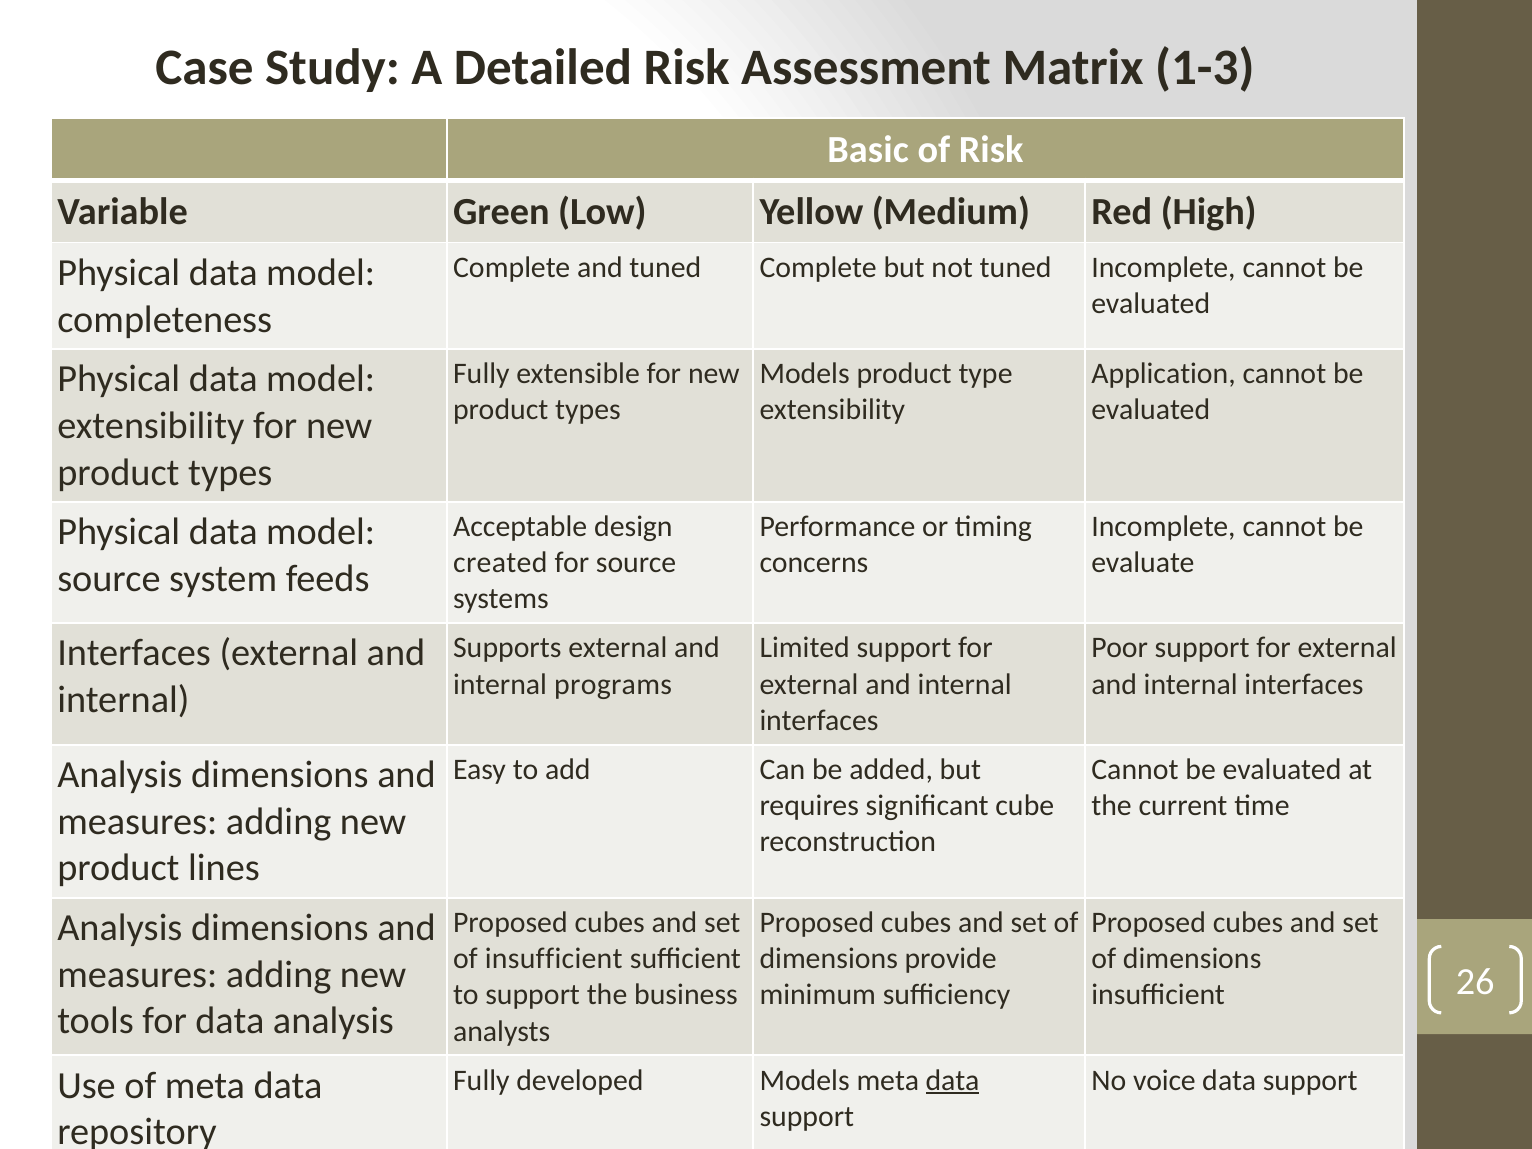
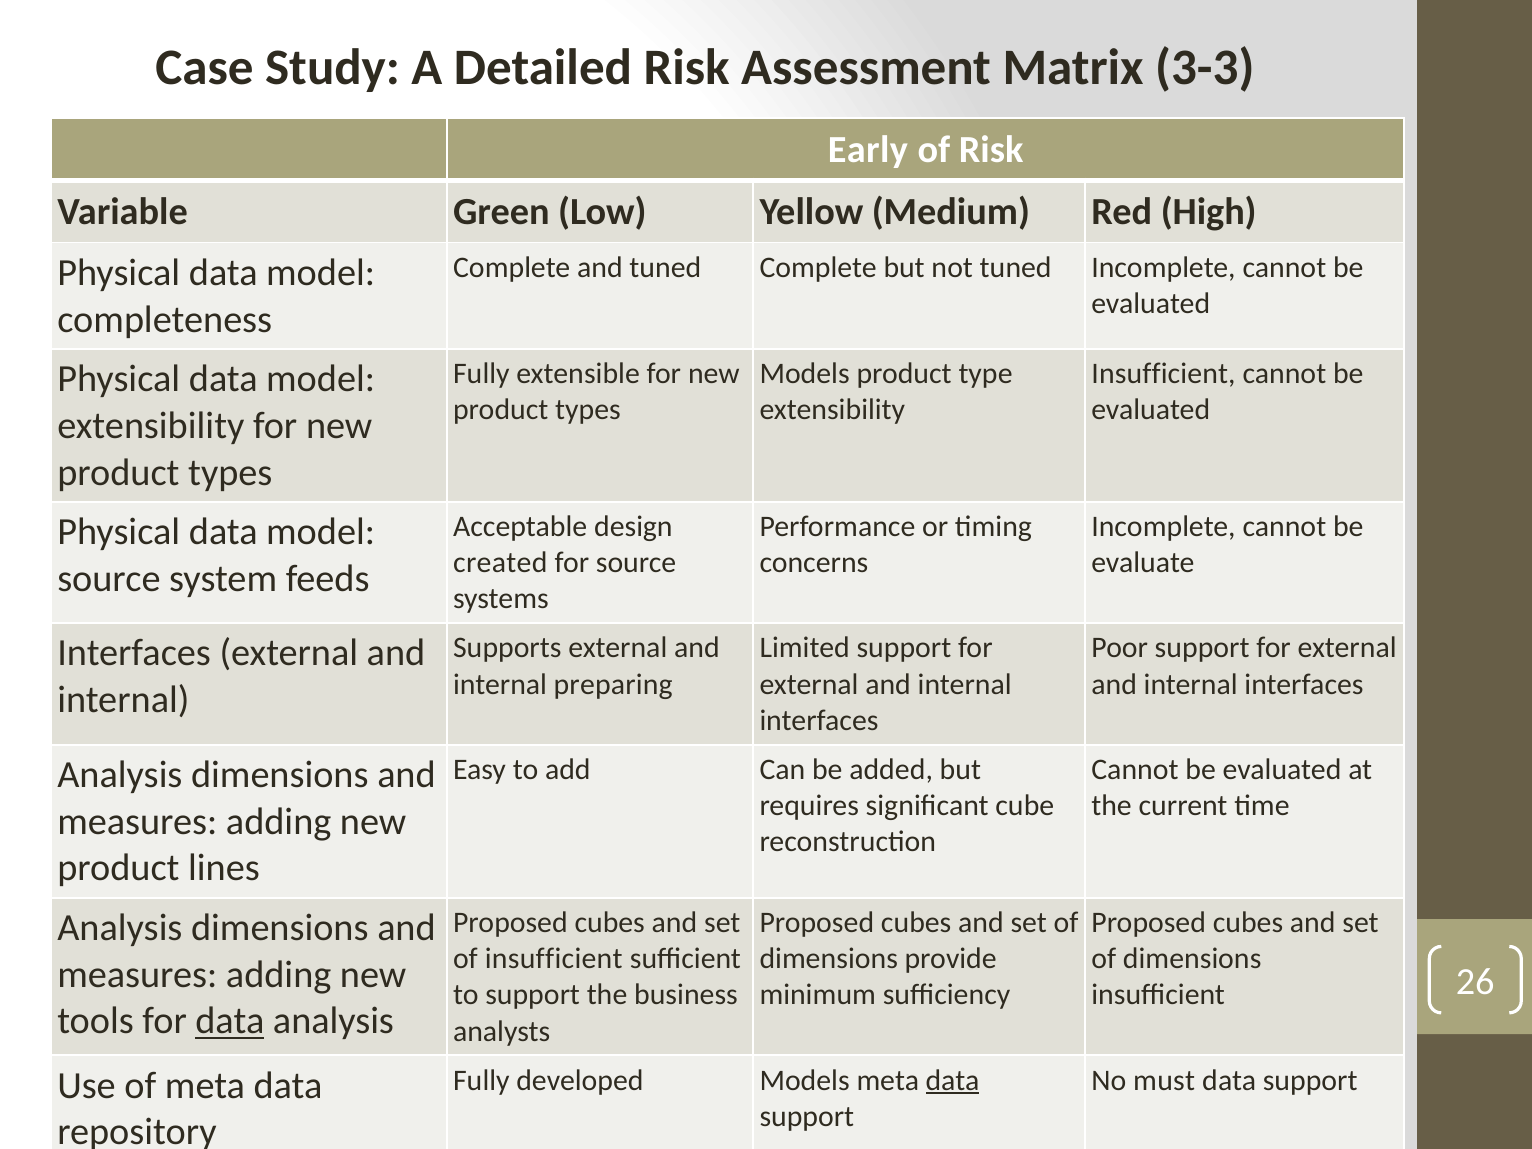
1-3: 1-3 -> 3-3
Basic: Basic -> Early
Application at (1164, 374): Application -> Insufficient
programs: programs -> preparing
data at (230, 1021) underline: none -> present
voice: voice -> must
